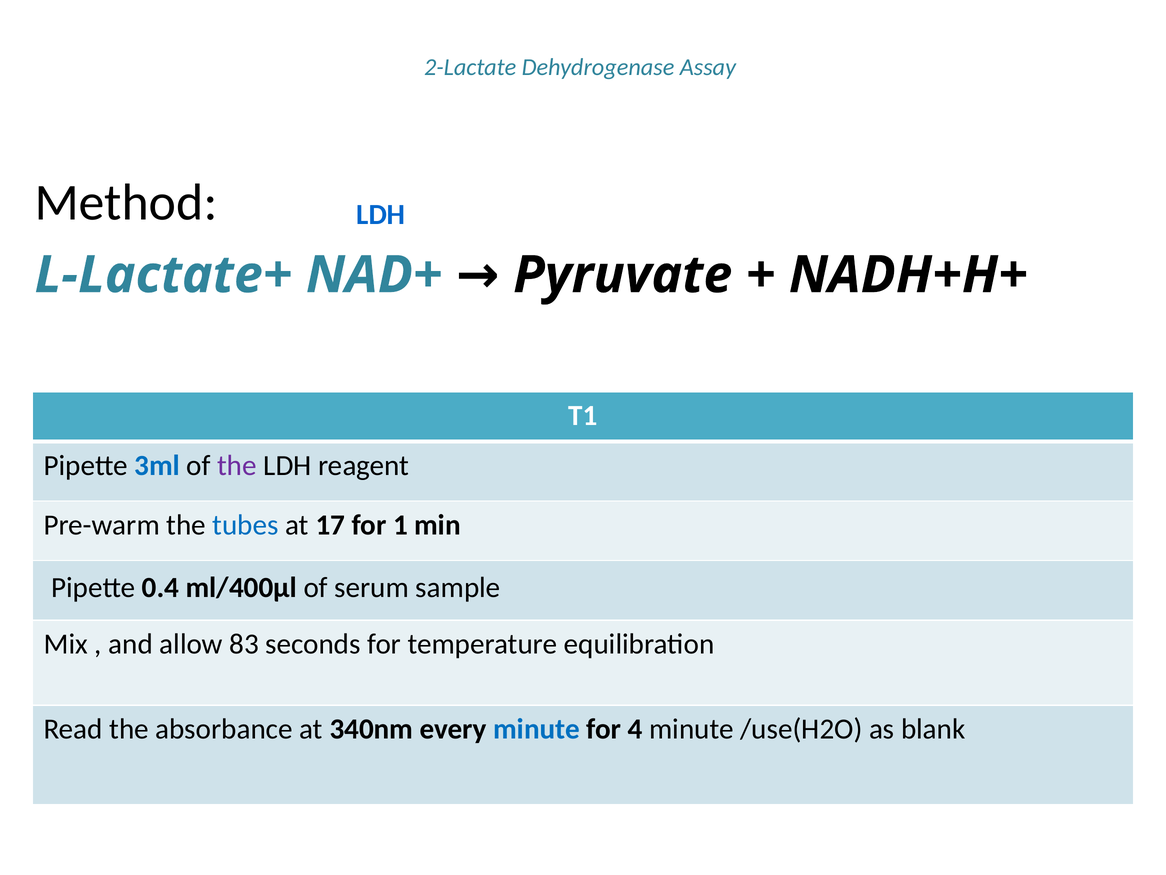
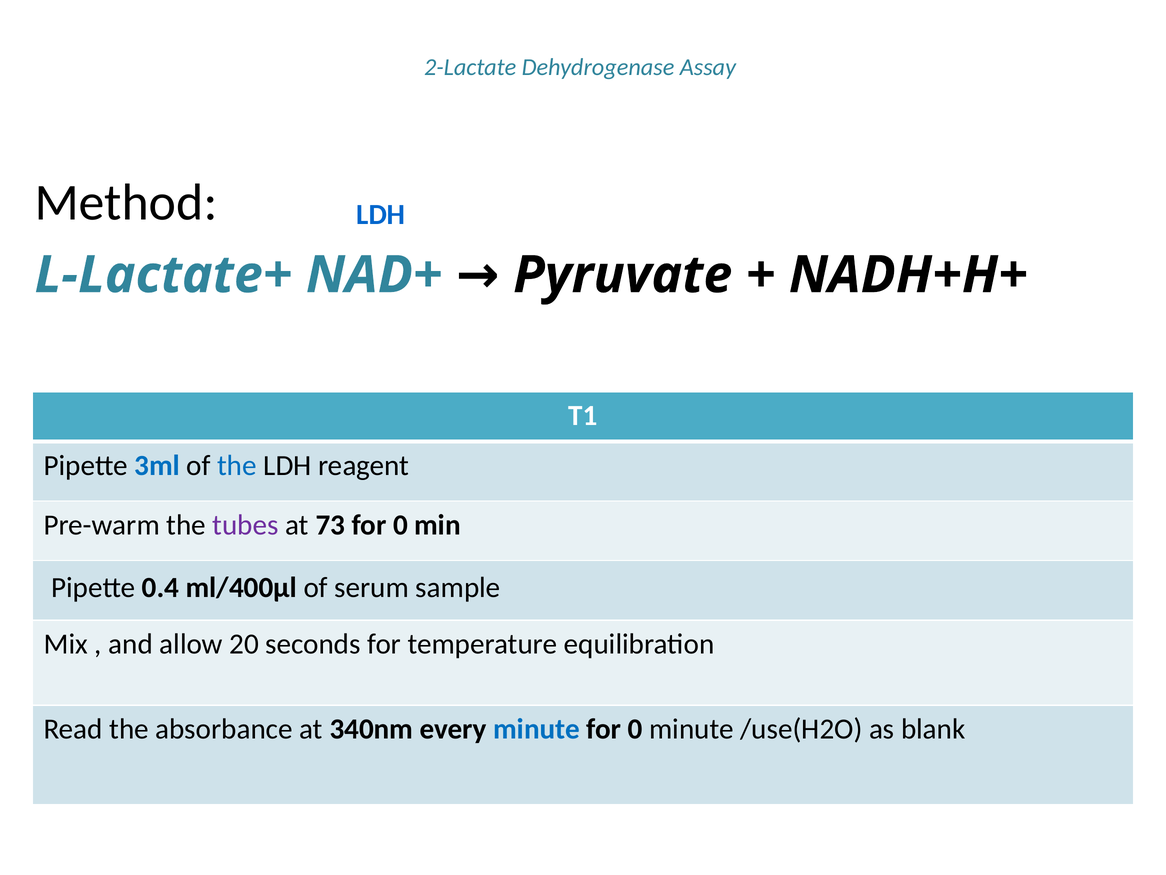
the at (237, 465) colour: purple -> blue
tubes colour: blue -> purple
17: 17 -> 73
1 at (400, 525): 1 -> 0
83: 83 -> 20
4 at (635, 729): 4 -> 0
